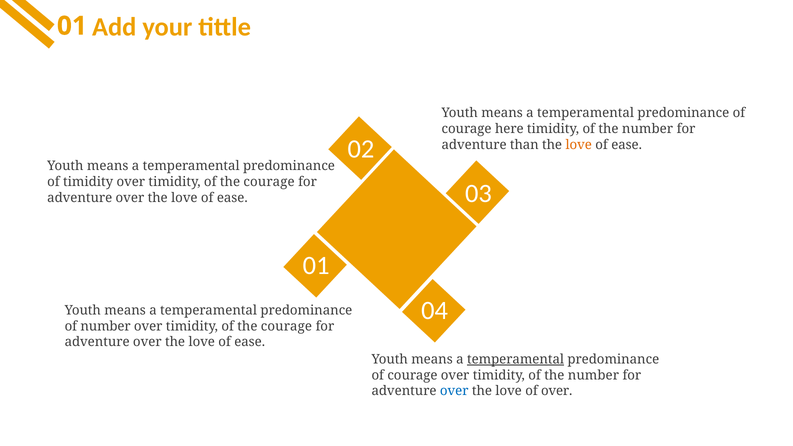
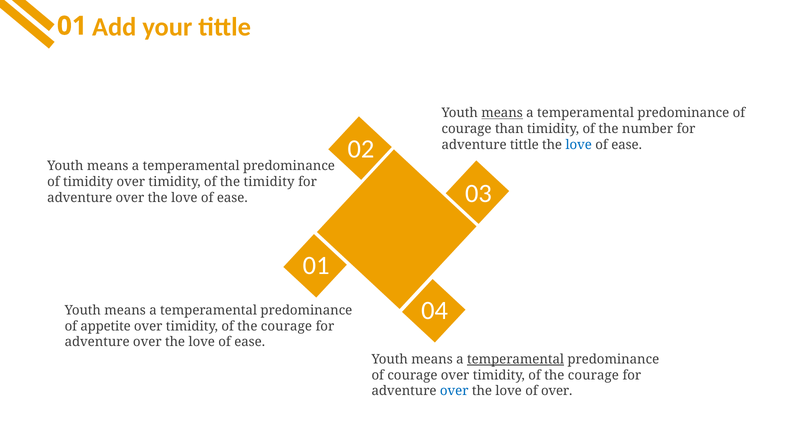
means at (502, 113) underline: none -> present
here: here -> than
than at (524, 145): than -> tittle
love at (579, 145) colour: orange -> blue
courage at (269, 182): courage -> timidity
of number: number -> appetite
number at (593, 375): number -> courage
